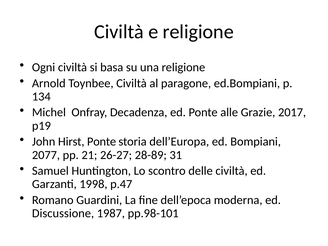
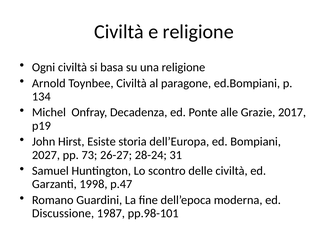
Hirst Ponte: Ponte -> Esiste
2077: 2077 -> 2027
21: 21 -> 73
28-89: 28-89 -> 28-24
